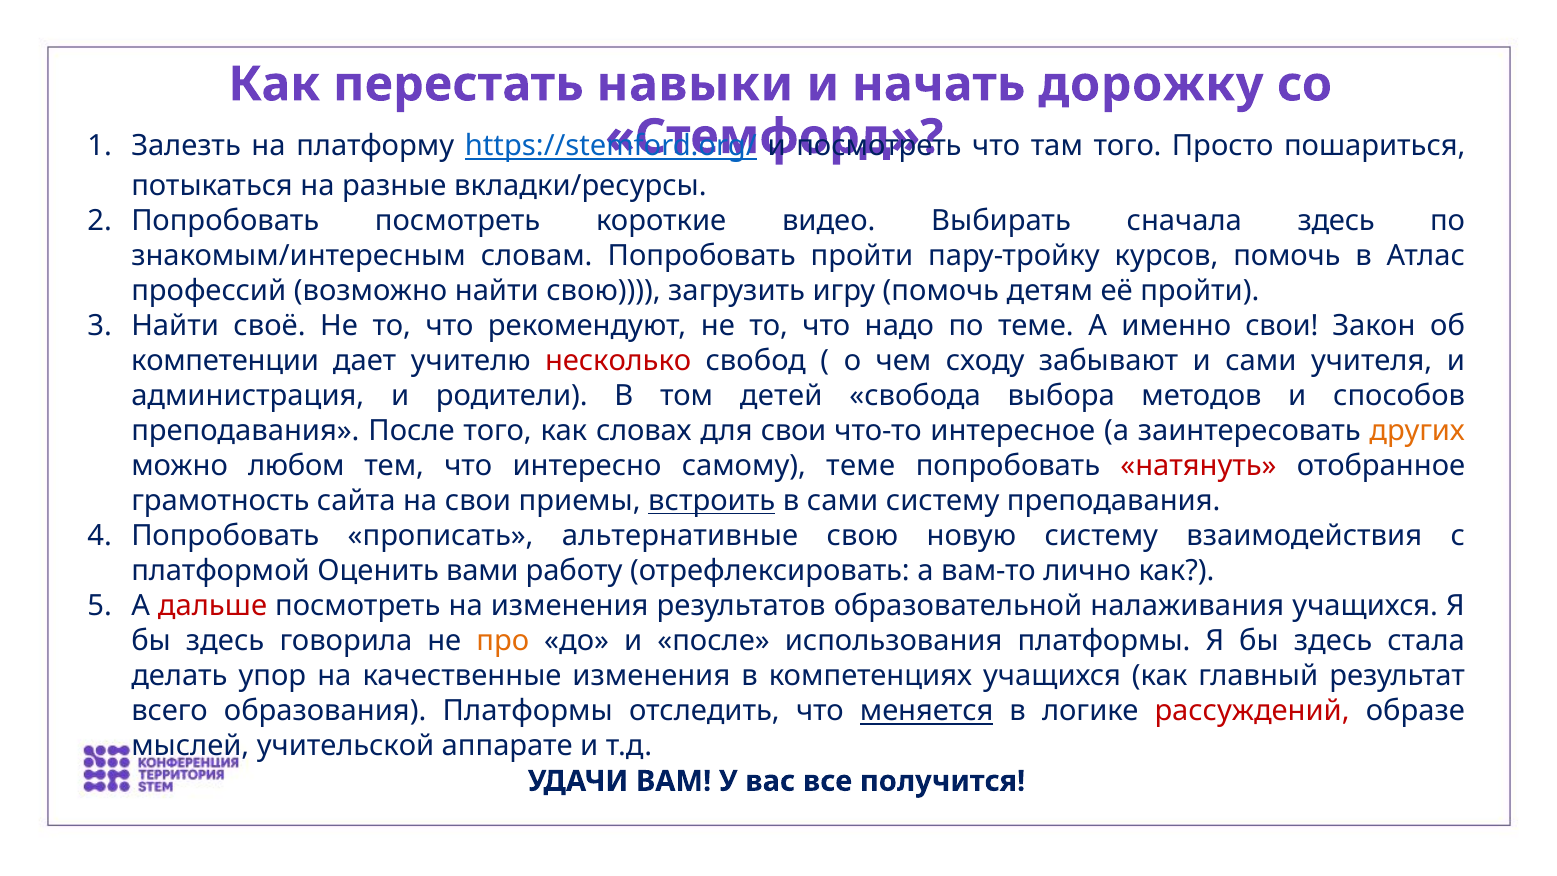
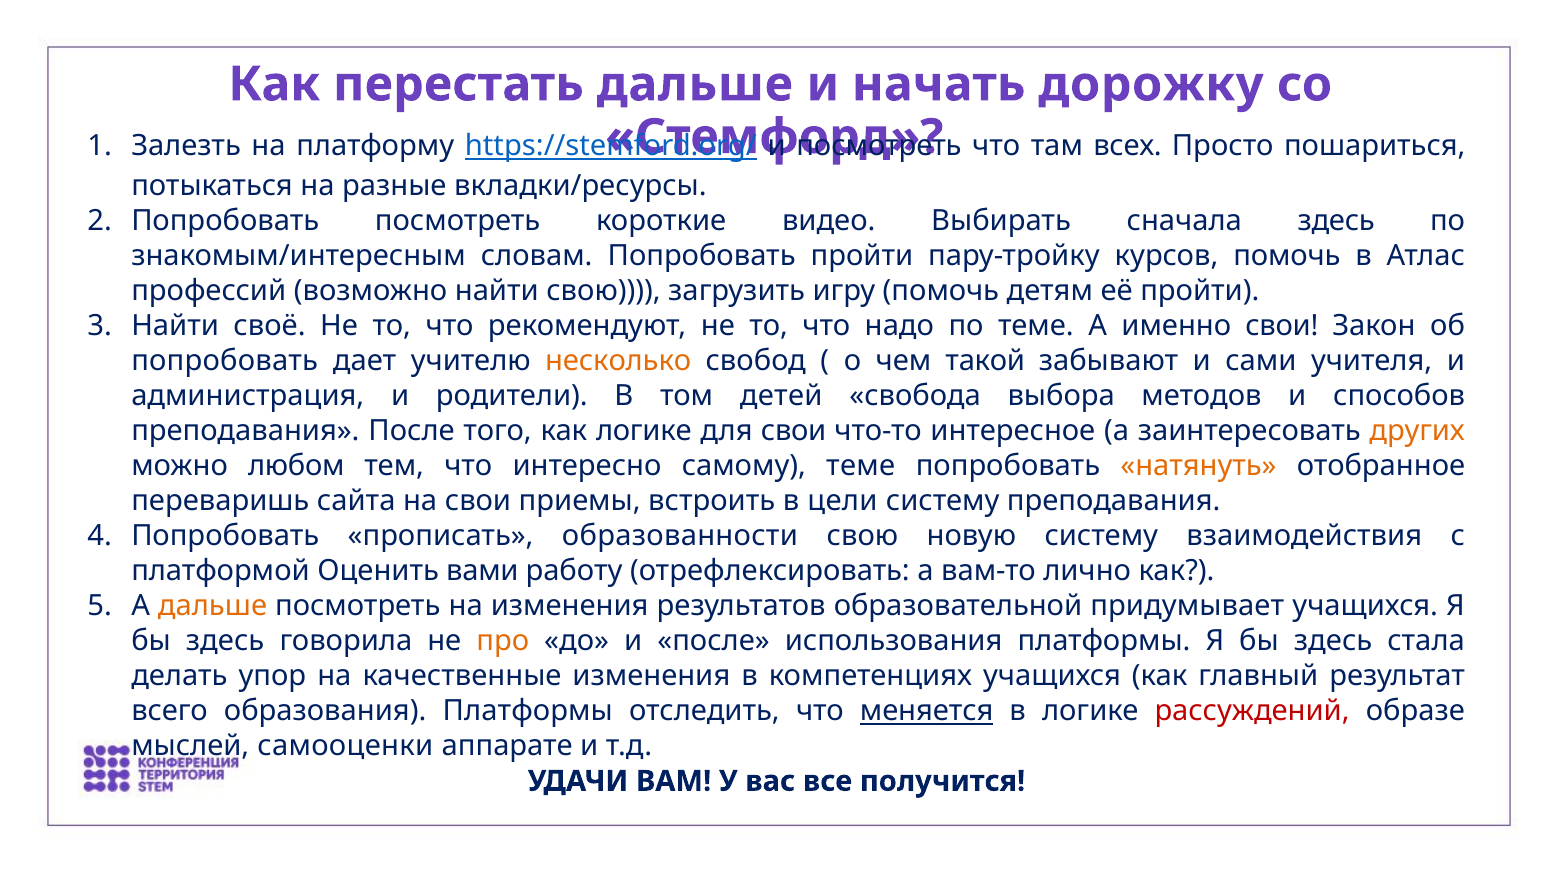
перестать навыки: навыки -> дальше
там того: того -> всех
компетенции at (225, 361): компетенции -> попробовать
несколько colour: red -> orange
сходу: сходу -> такой
как словах: словах -> логике
натянуть colour: red -> orange
грамотность: грамотность -> переваришь
встроить underline: present -> none
в сами: сами -> цели
альтернативные: альтернативные -> образованности
дальше at (213, 606) colour: red -> orange
налаживания: налаживания -> придумывает
учительской: учительской -> самооценки
